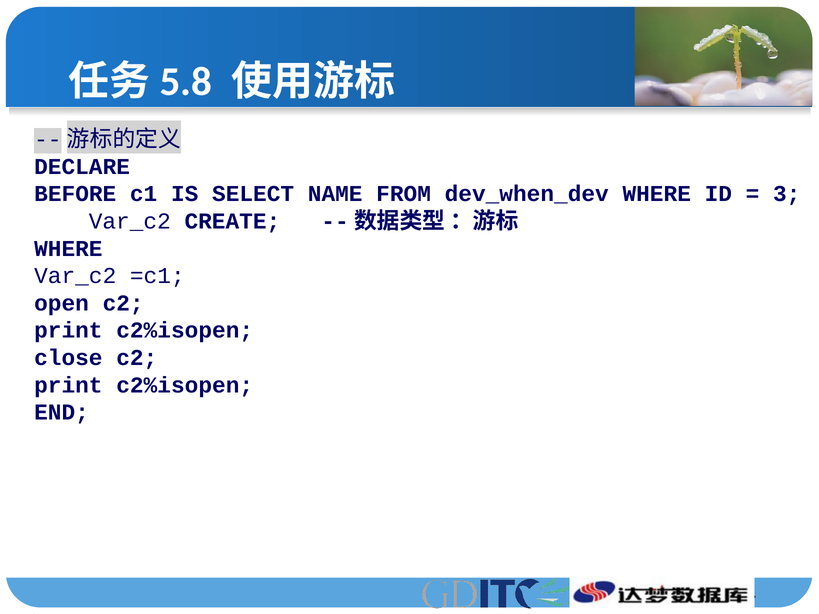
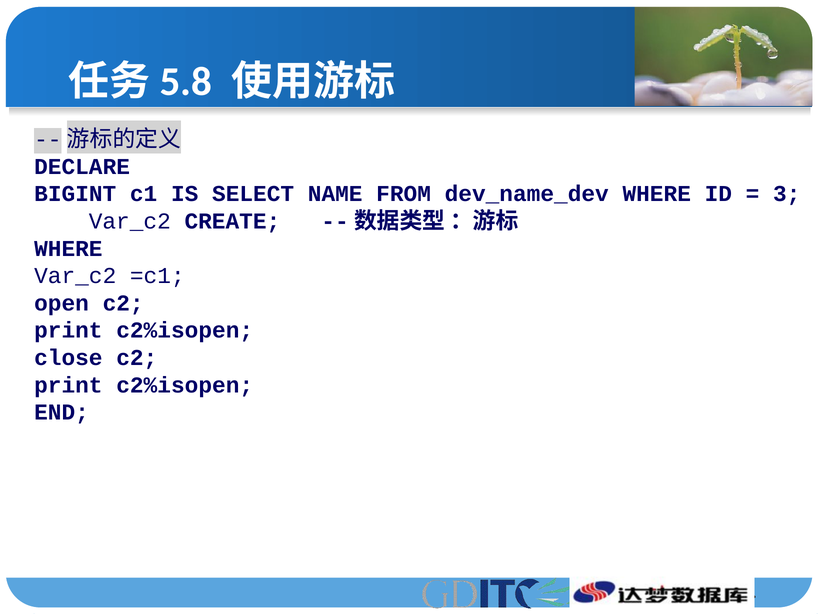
BEFORE: BEFORE -> BIGINT
dev_when_dev: dev_when_dev -> dev_name_dev
